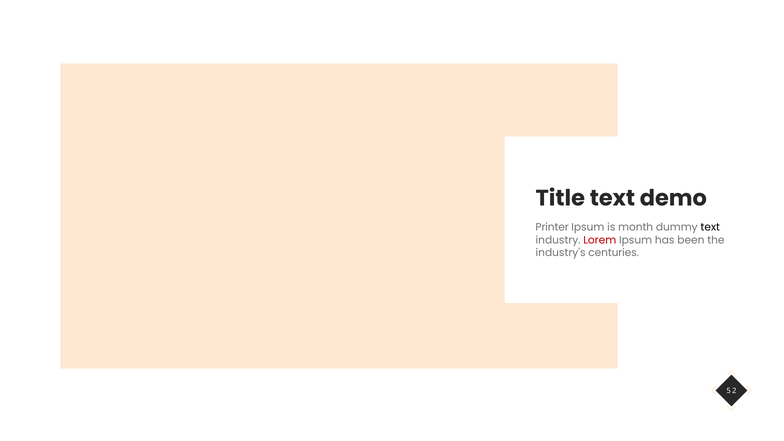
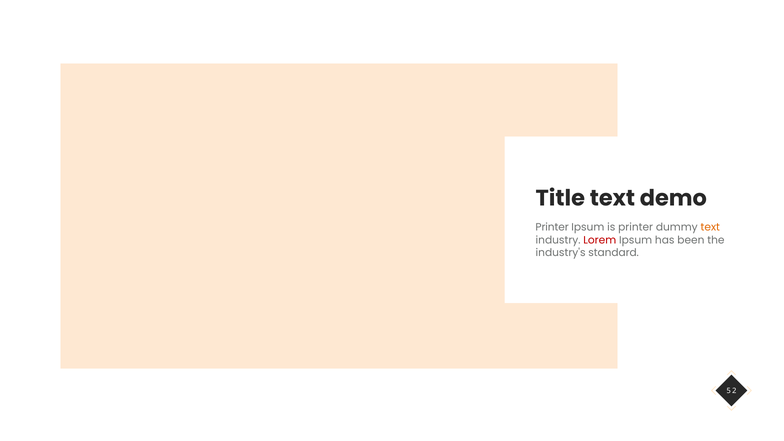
is month: month -> printer
text at (710, 227) colour: black -> orange
centuries: centuries -> standard
